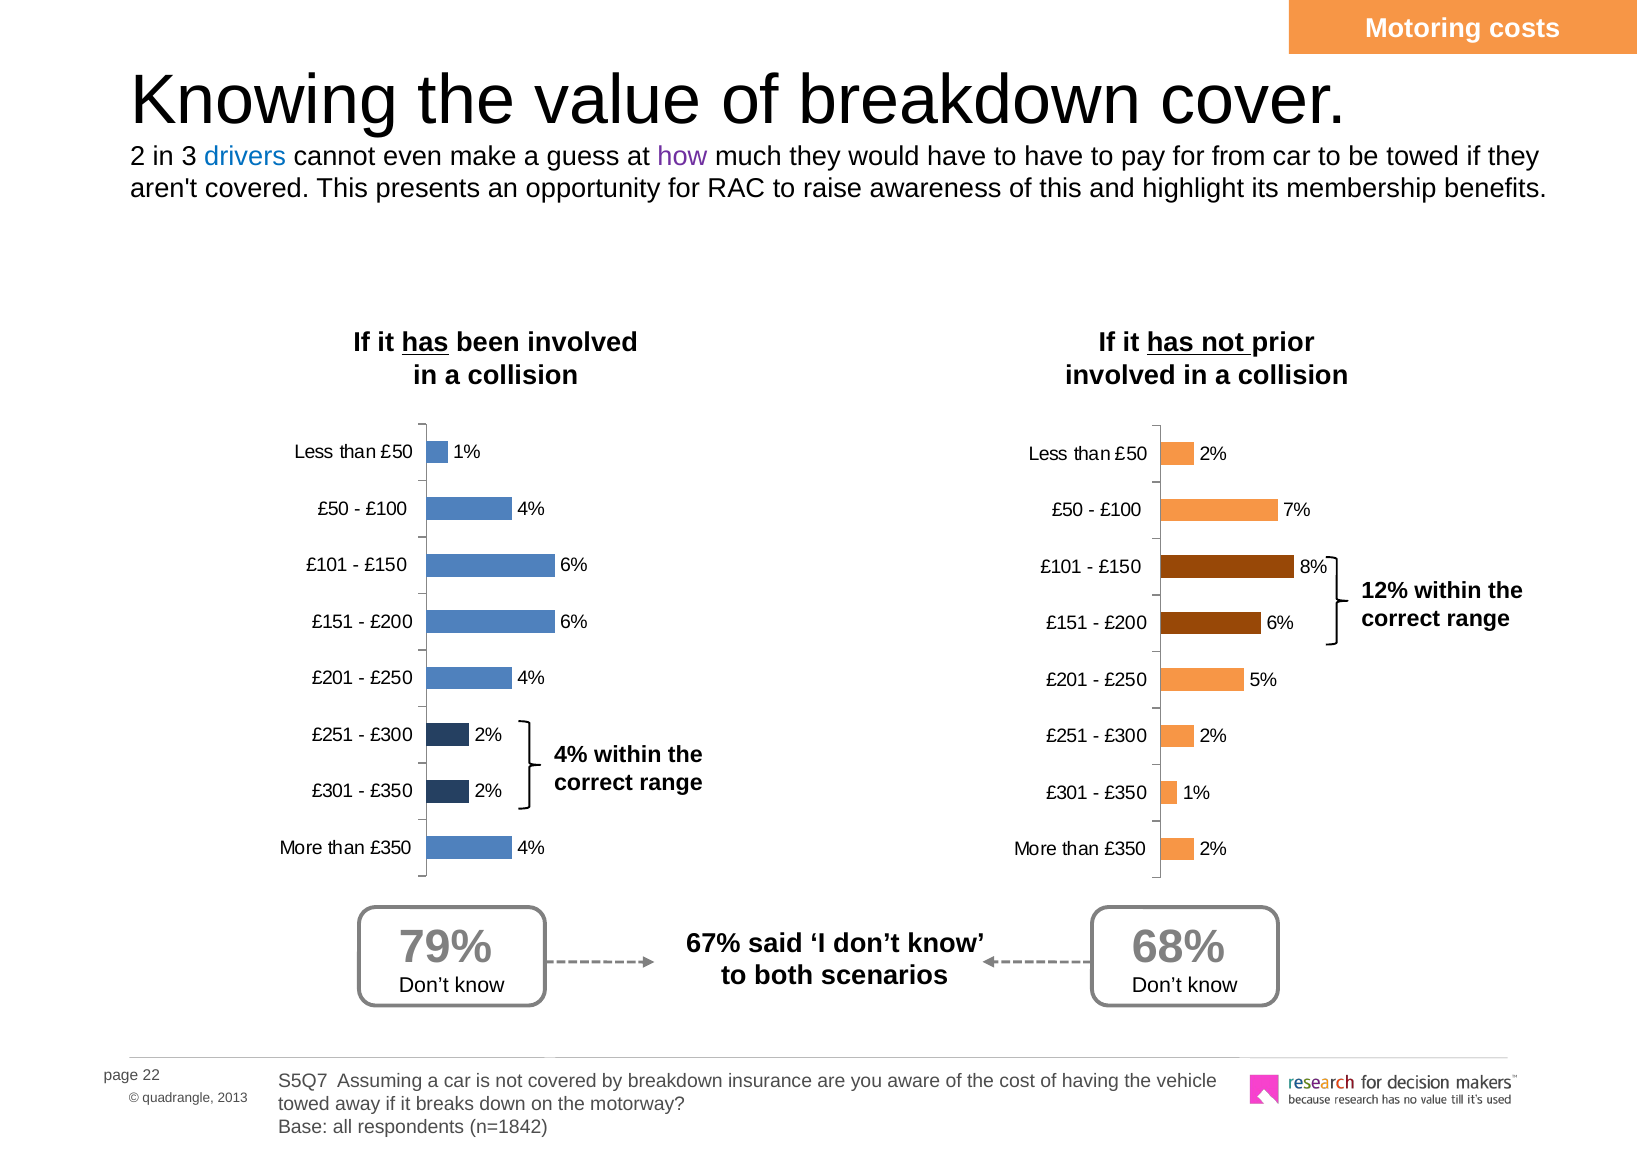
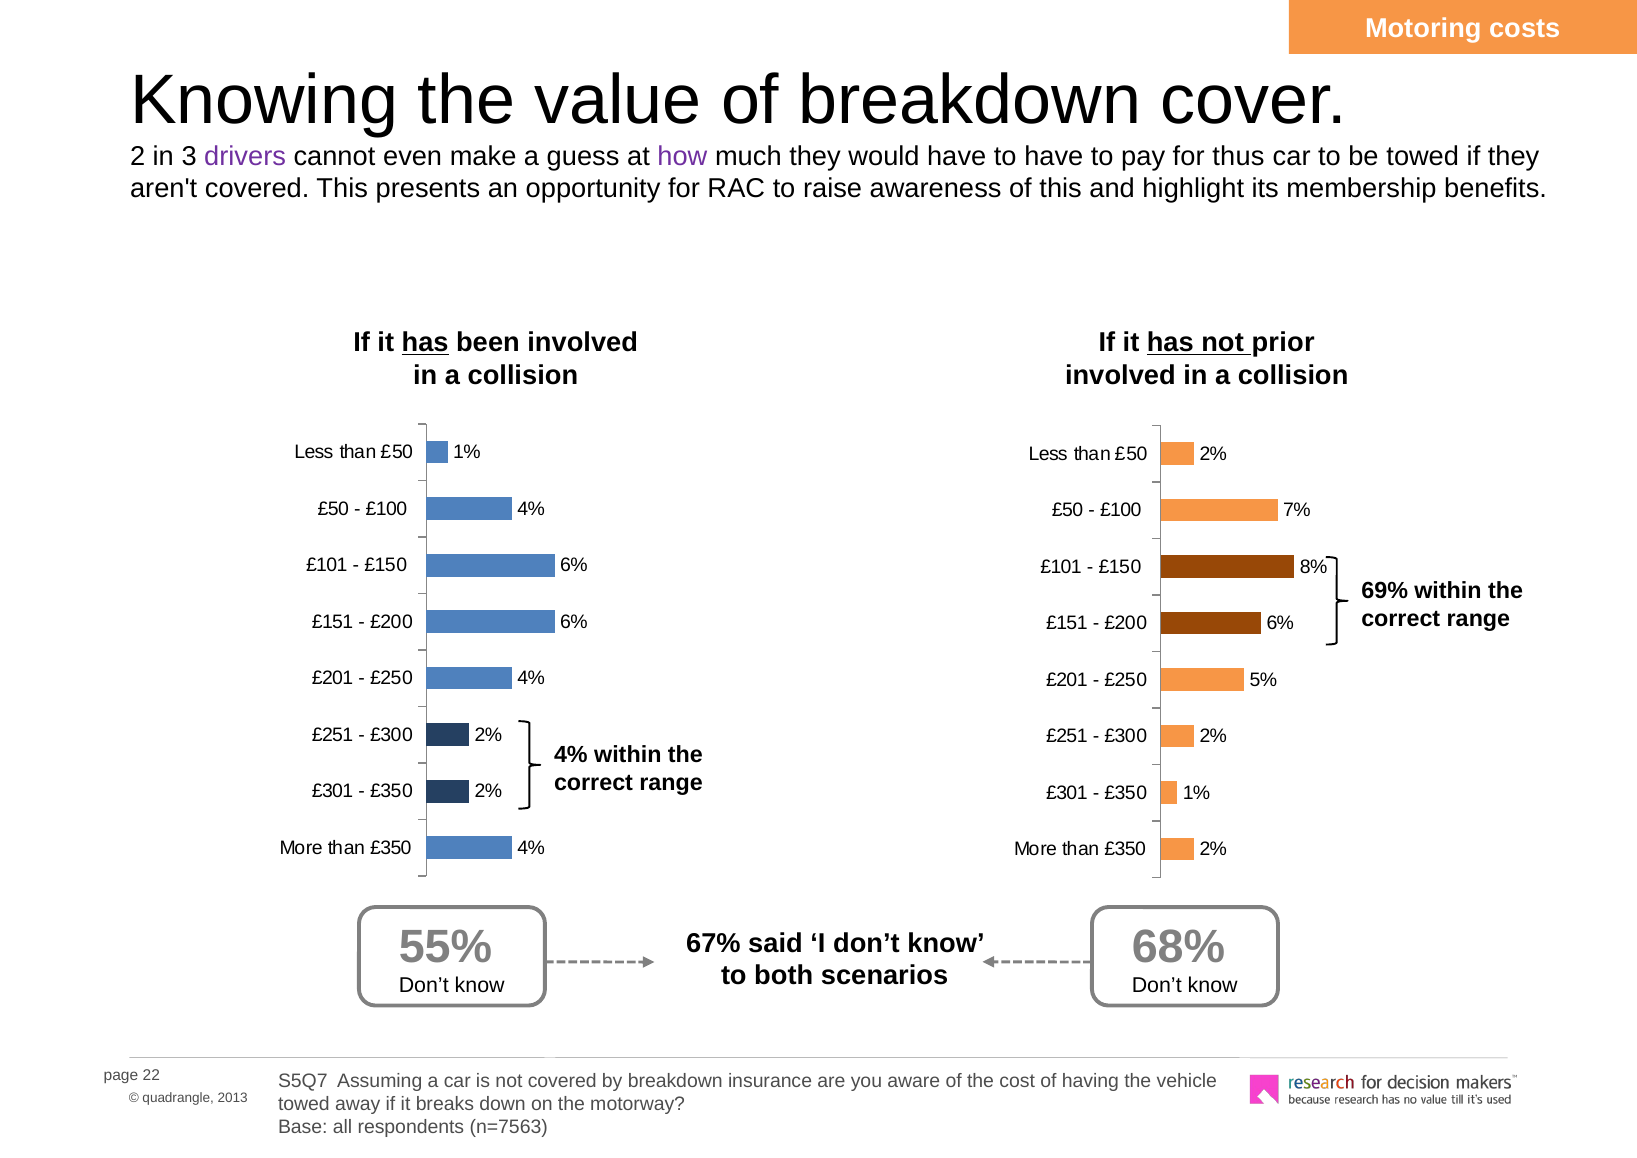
drivers colour: blue -> purple
from: from -> thus
12%: 12% -> 69%
79%: 79% -> 55%
n=1842: n=1842 -> n=7563
